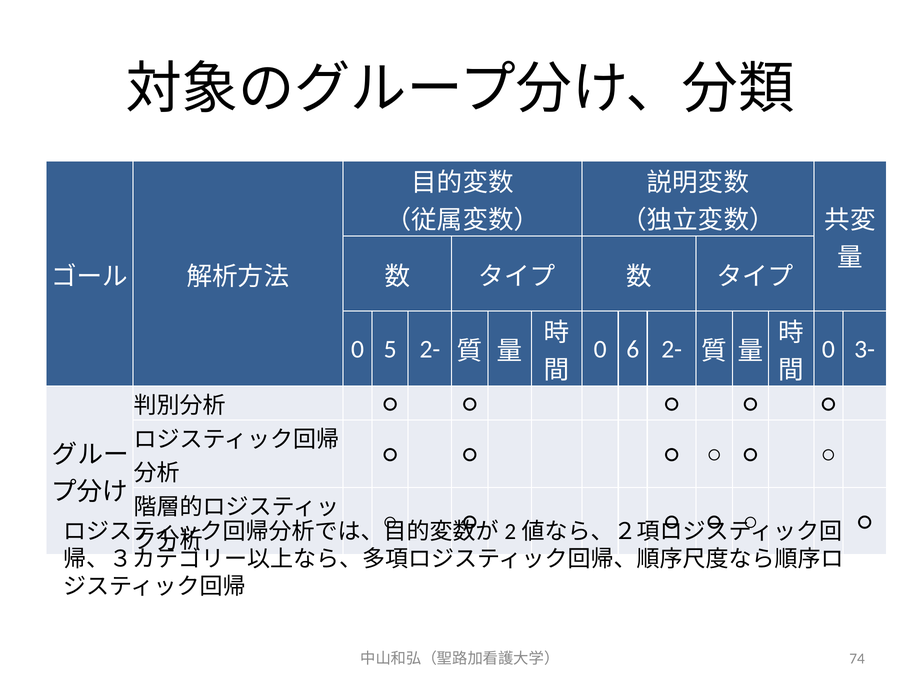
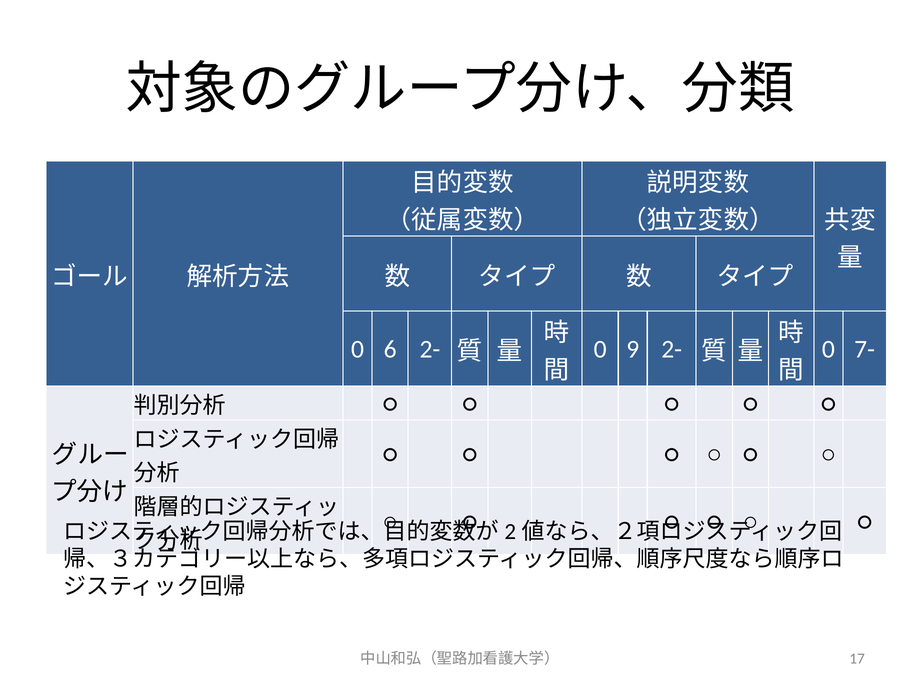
5: 5 -> 6
6: 6 -> 9
3-: 3- -> 7-
74: 74 -> 17
